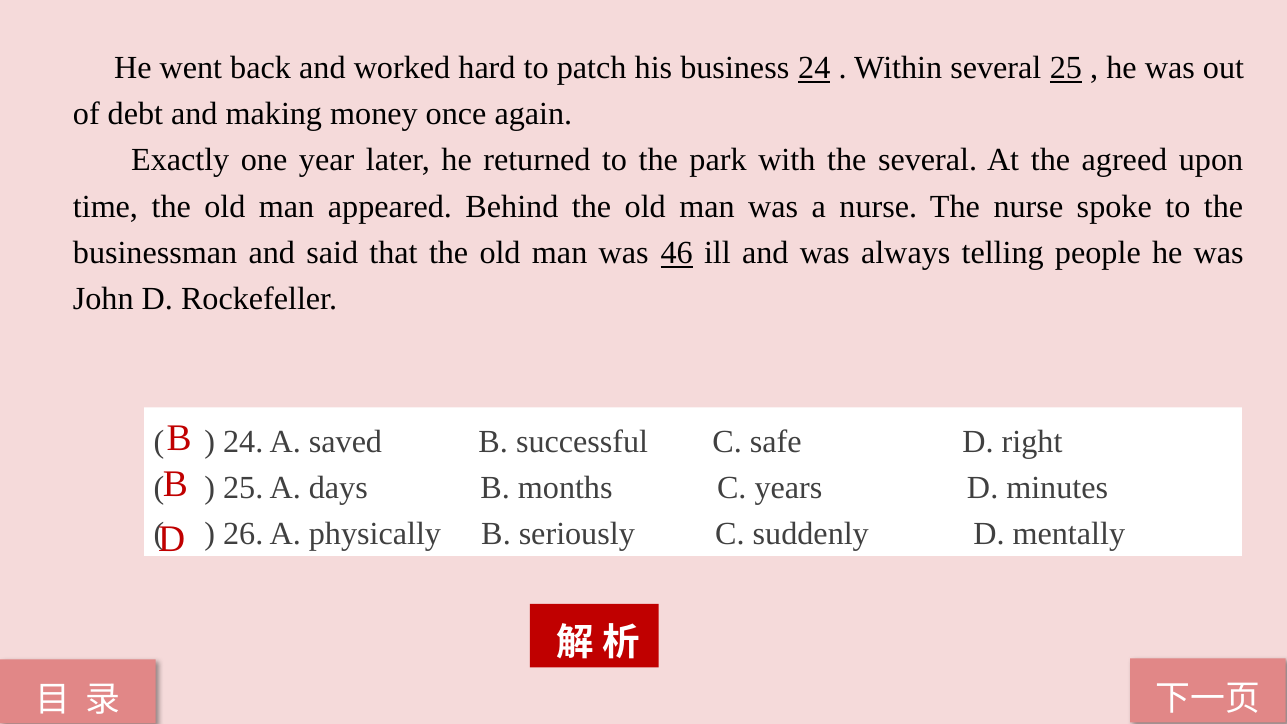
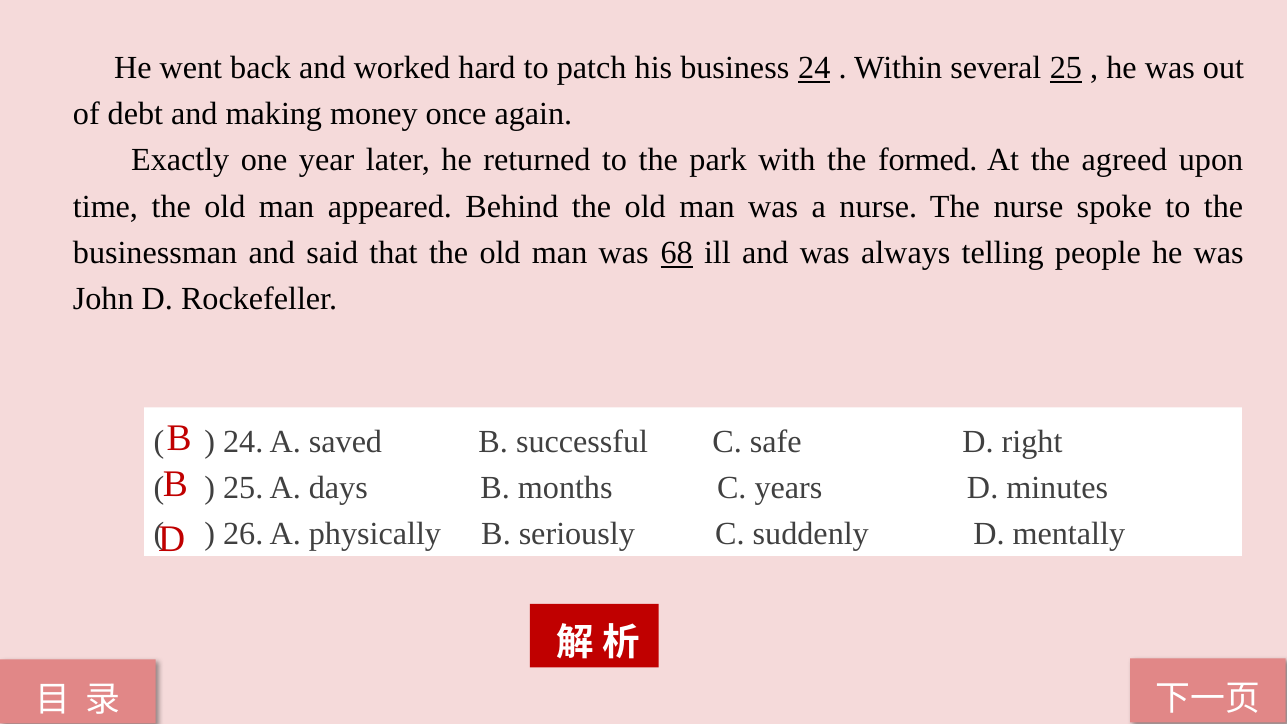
the several: several -> formed
46: 46 -> 68
